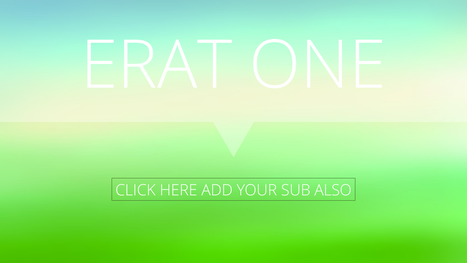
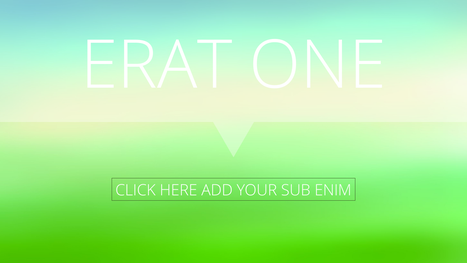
ALSO: ALSO -> ENIM
